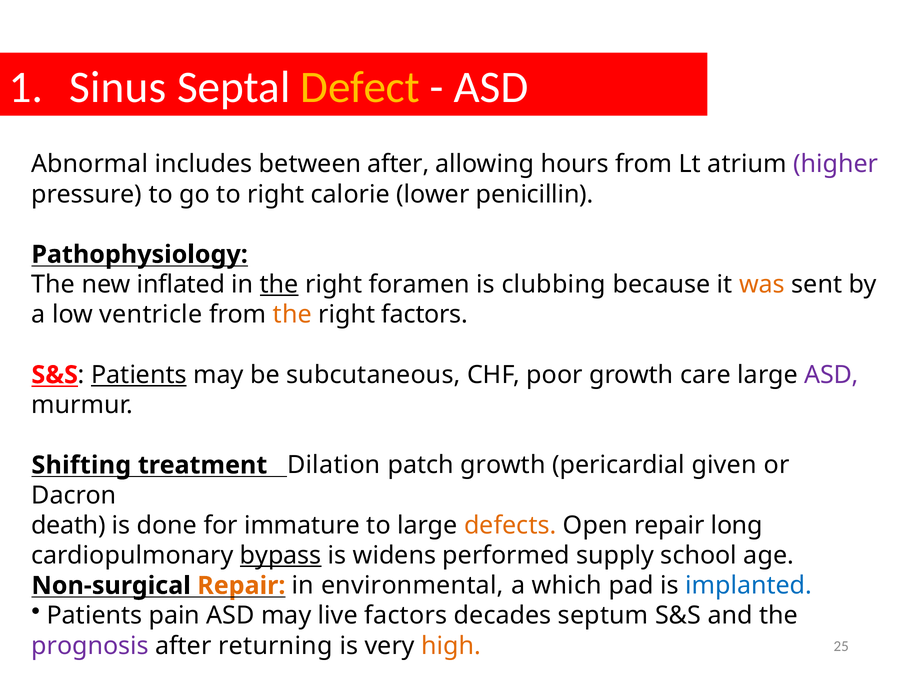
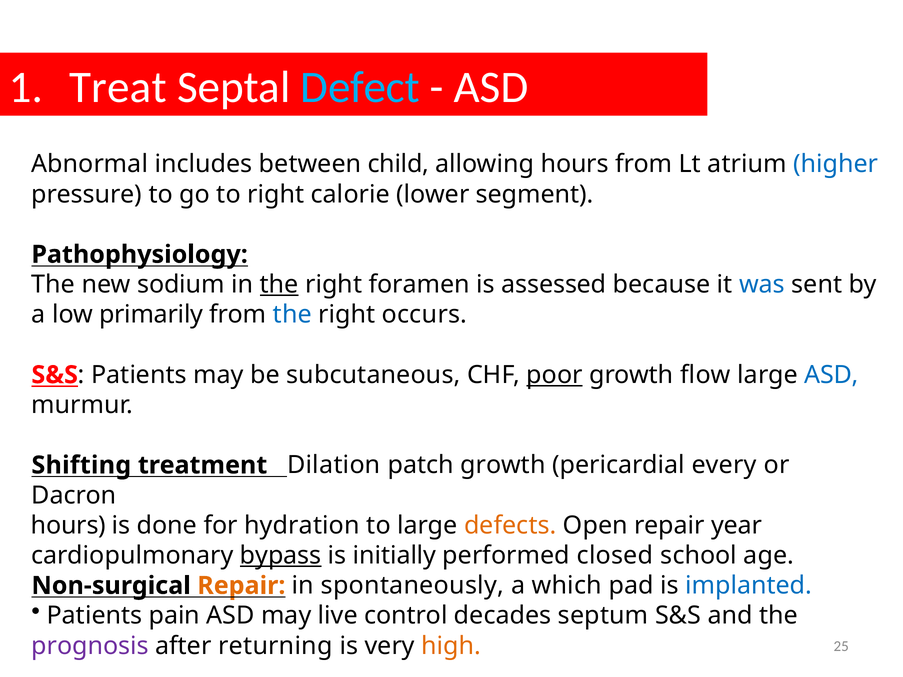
Sinus: Sinus -> Treat
Defect colour: yellow -> light blue
between after: after -> child
higher colour: purple -> blue
penicillin: penicillin -> segment
inflated: inflated -> sodium
clubbing: clubbing -> assessed
was colour: orange -> blue
ventricle: ventricle -> primarily
the at (292, 315) colour: orange -> blue
right factors: factors -> occurs
Patients at (139, 375) underline: present -> none
poor underline: none -> present
care: care -> flow
ASD at (831, 375) colour: purple -> blue
given: given -> every
death at (68, 526): death -> hours
immature: immature -> hydration
long: long -> year
widens: widens -> initially
supply: supply -> closed
environmental: environmental -> spontaneously
live factors: factors -> control
